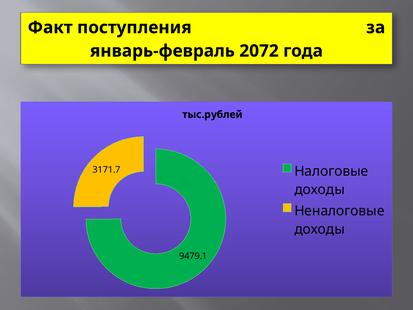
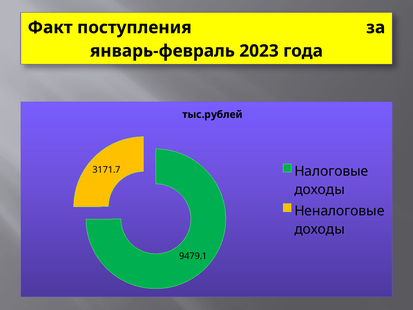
2072: 2072 -> 2023
